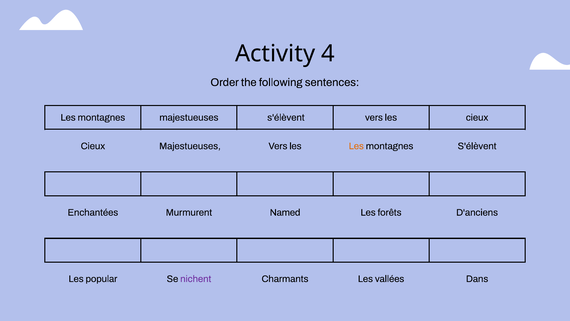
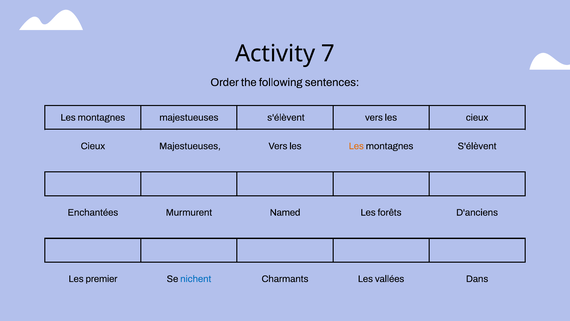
4: 4 -> 7
popular: popular -> premier
nichent colour: purple -> blue
